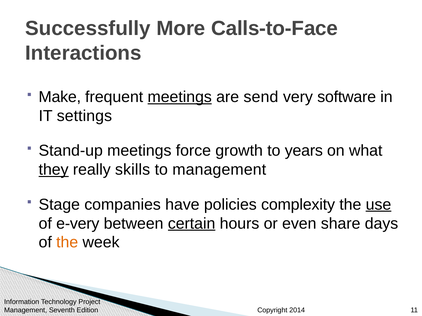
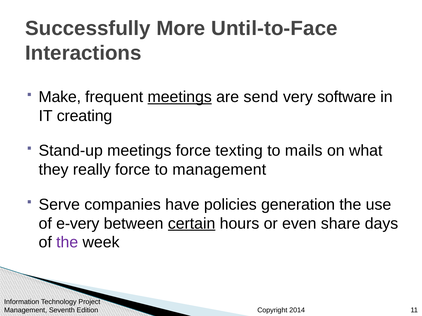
Calls-to-Face: Calls-to-Face -> Until-to-Face
settings: settings -> creating
growth: growth -> texting
years: years -> mails
they underline: present -> none
really skills: skills -> force
Stage: Stage -> Serve
complexity: complexity -> generation
use underline: present -> none
the at (67, 243) colour: orange -> purple
